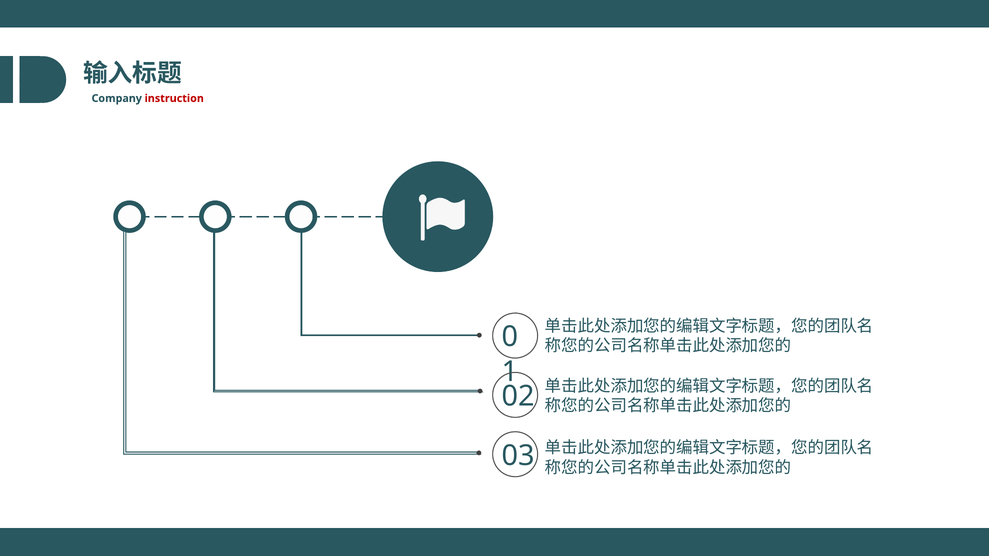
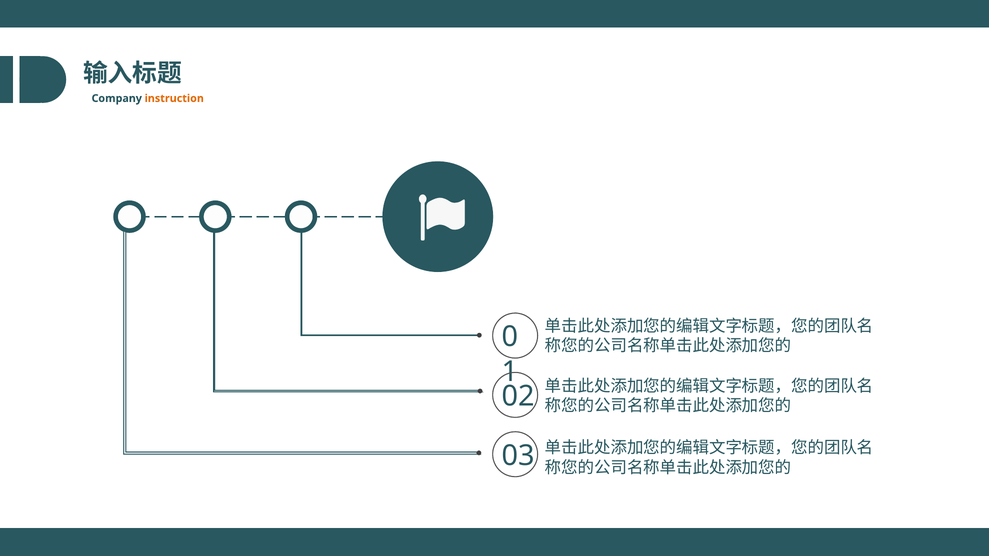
instruction colour: red -> orange
